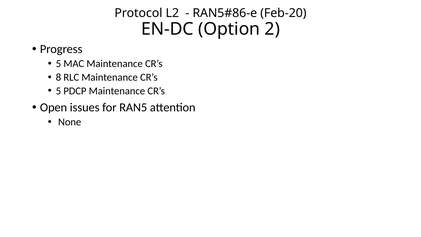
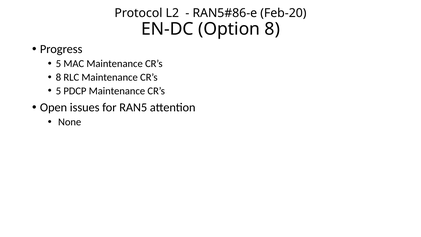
Option 2: 2 -> 8
